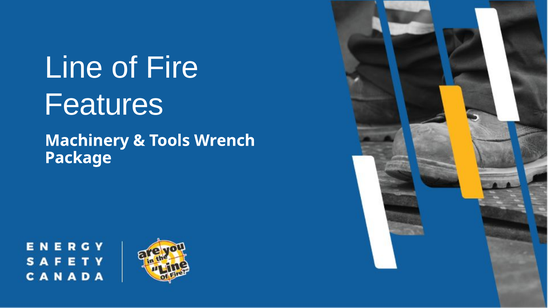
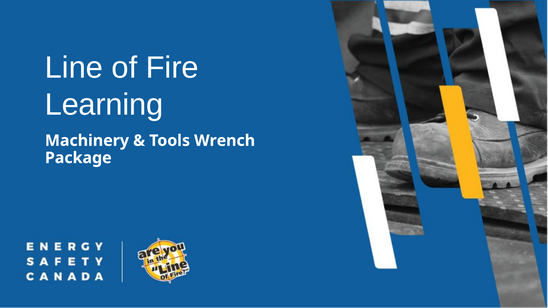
Features: Features -> Learning
